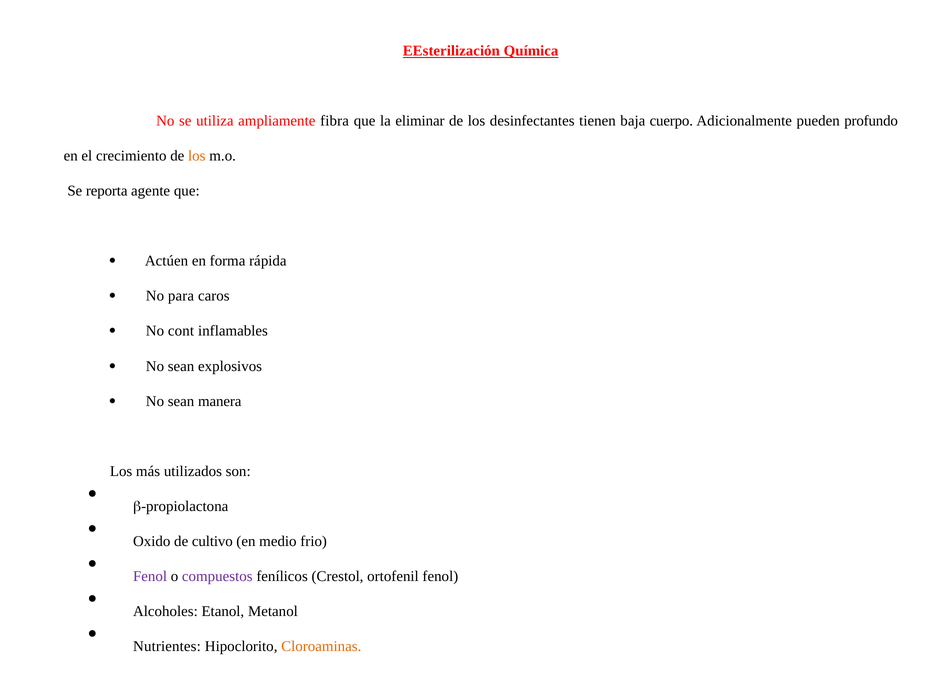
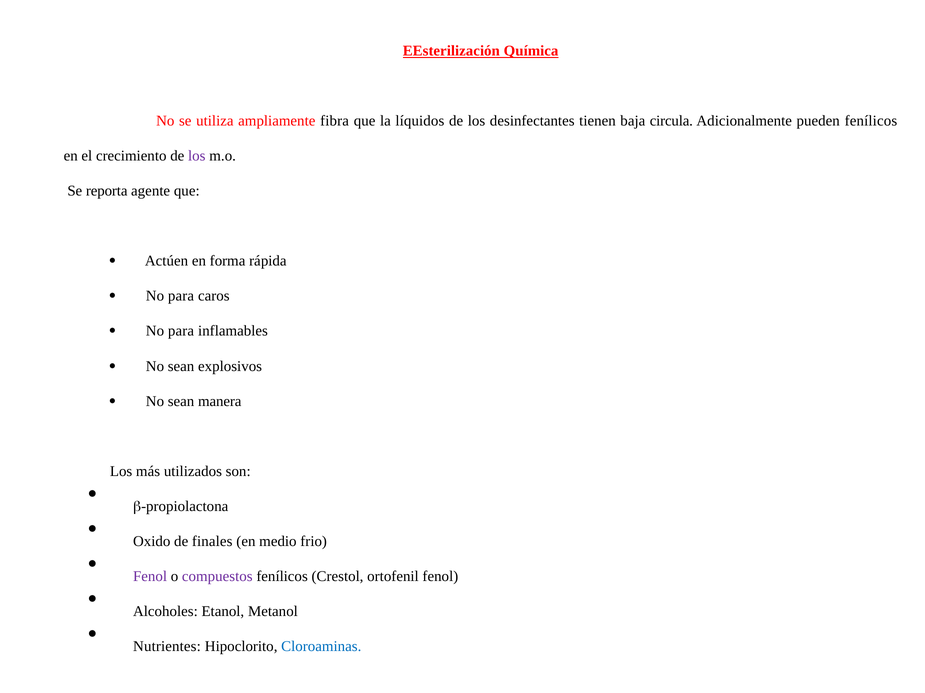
eliminar: eliminar -> líquidos
cuerpo: cuerpo -> circula
pueden profundo: profundo -> fenílicos
los at (197, 156) colour: orange -> purple
cont at (181, 331): cont -> para
cultivo: cultivo -> finales
Cloroaminas colour: orange -> blue
